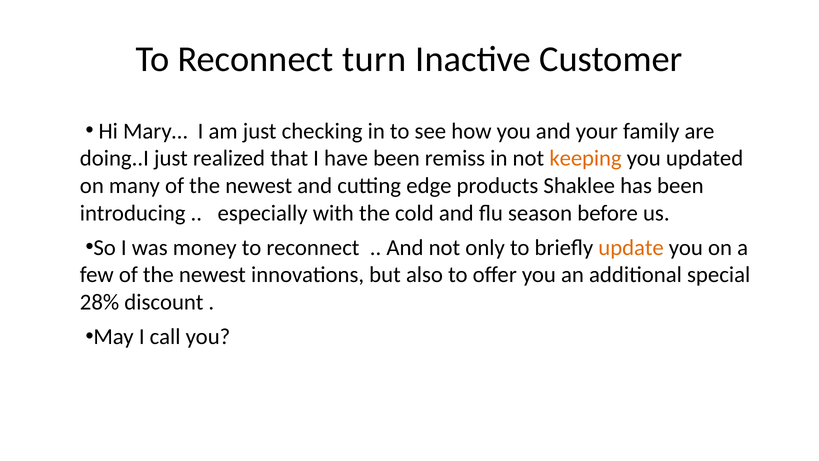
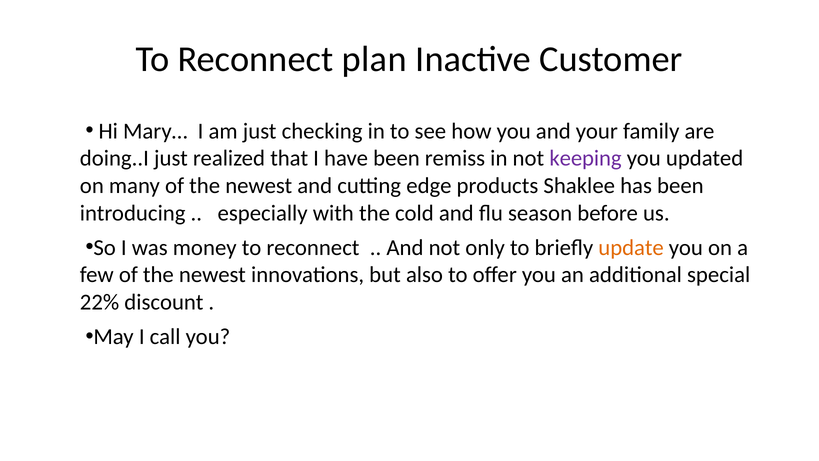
turn: turn -> plan
keeping colour: orange -> purple
28%: 28% -> 22%
